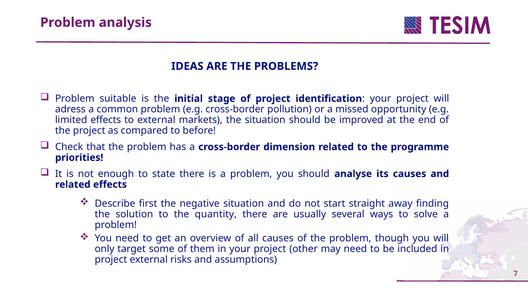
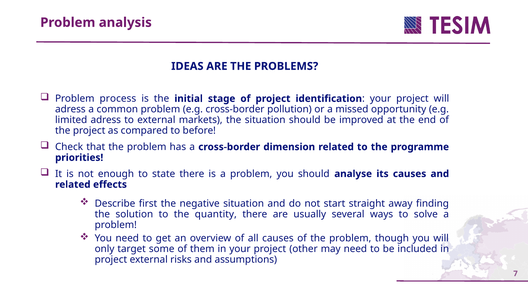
suitable: suitable -> process
limited effects: effects -> adress
